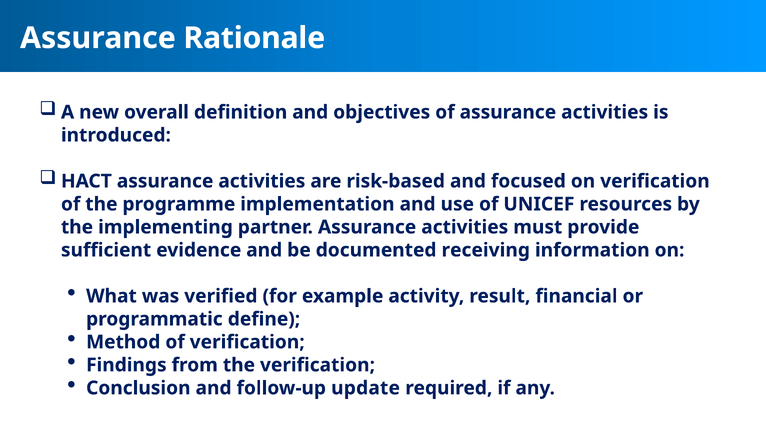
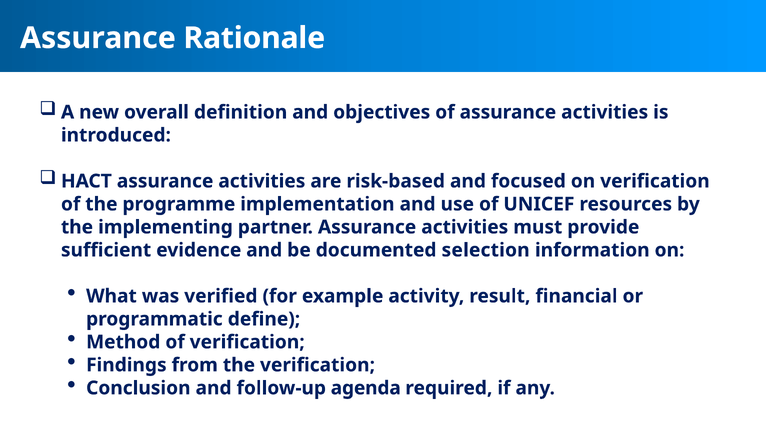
receiving: receiving -> selection
update: update -> agenda
